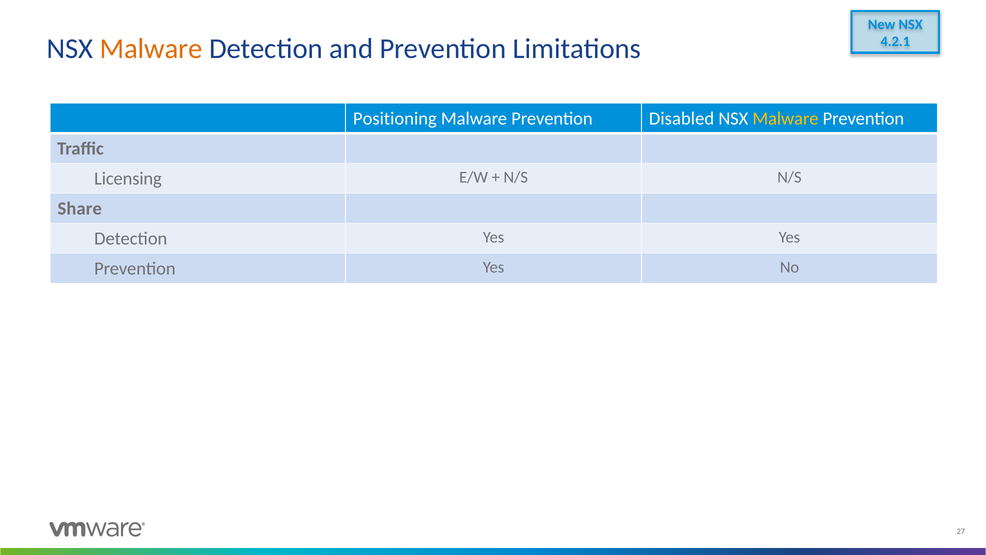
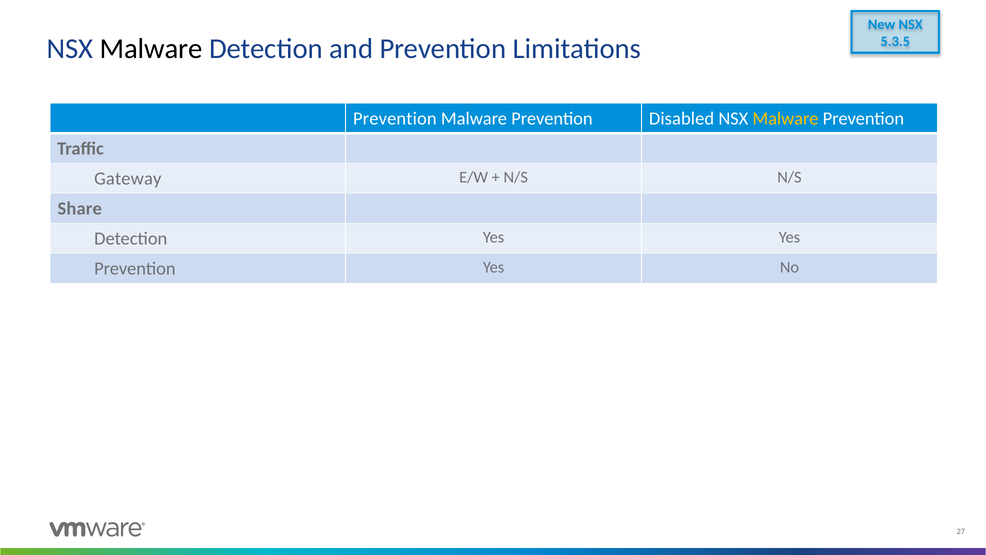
4.2.1: 4.2.1 -> 5.3.5
Malware at (151, 48) colour: orange -> black
Positioning at (395, 118): Positioning -> Prevention
Licensing: Licensing -> Gateway
